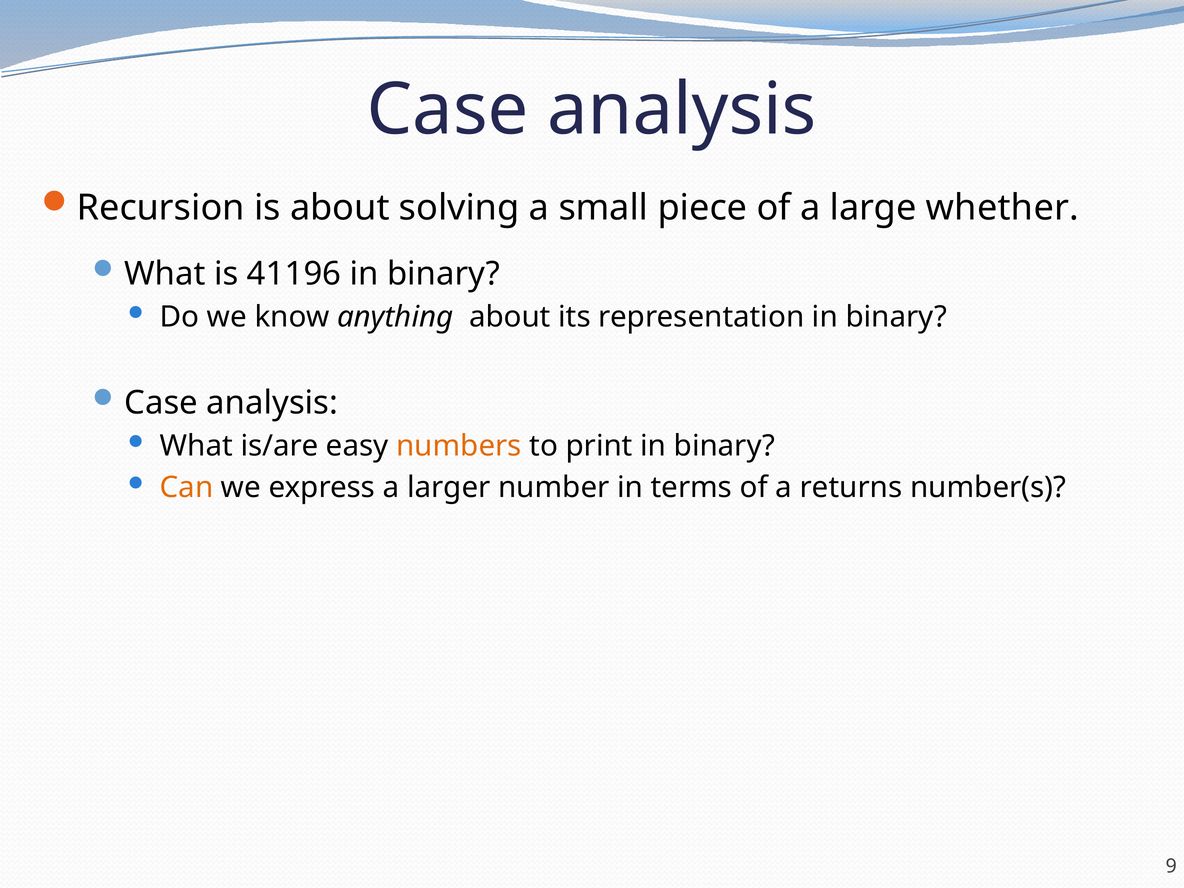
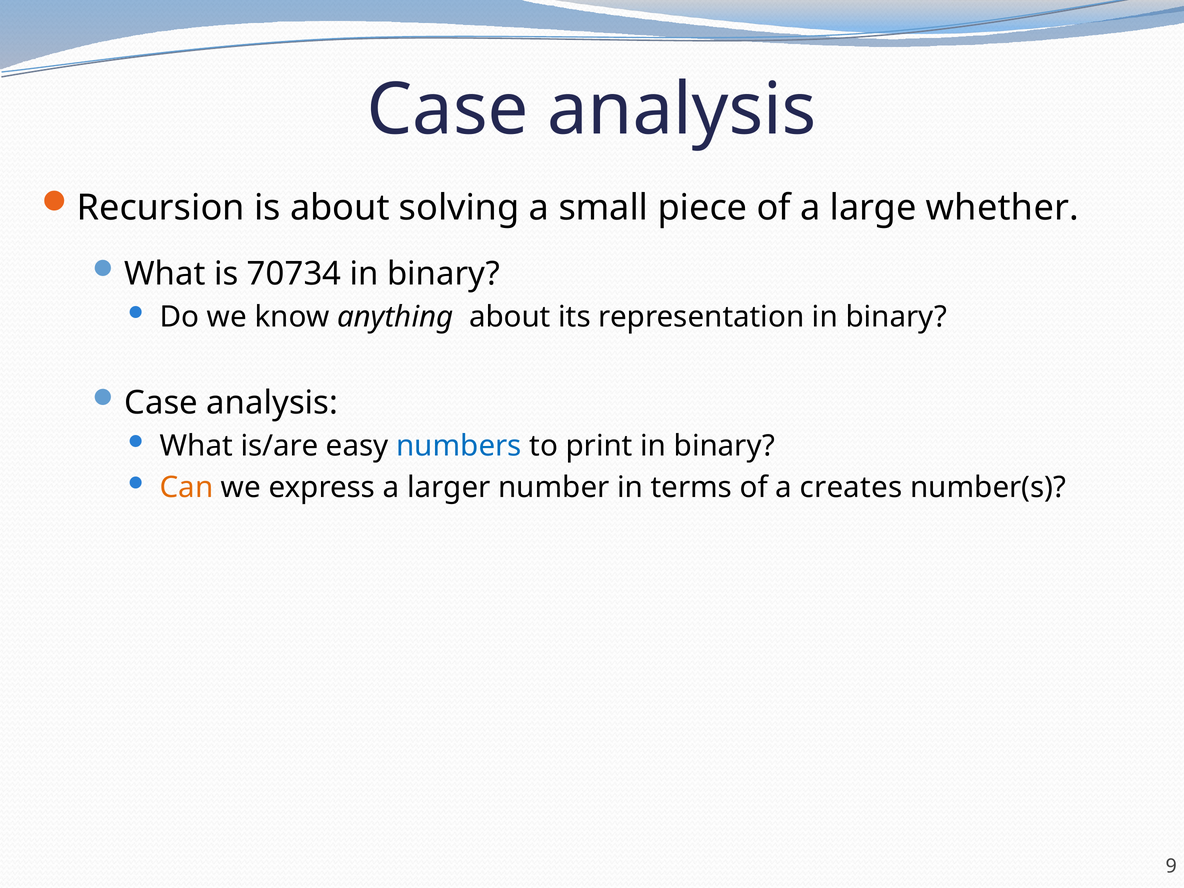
41196: 41196 -> 70734
numbers colour: orange -> blue
returns: returns -> creates
